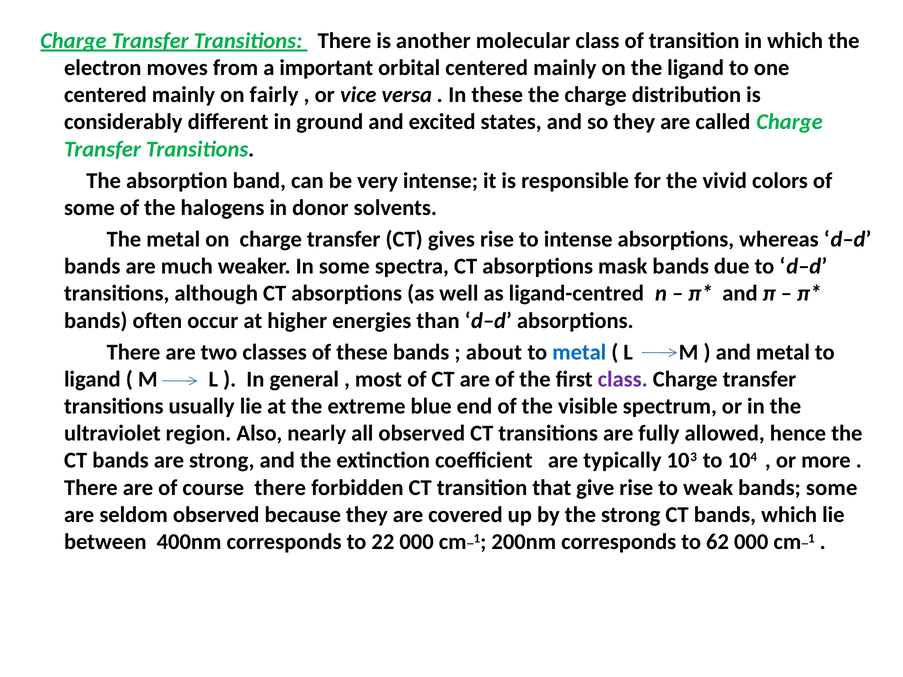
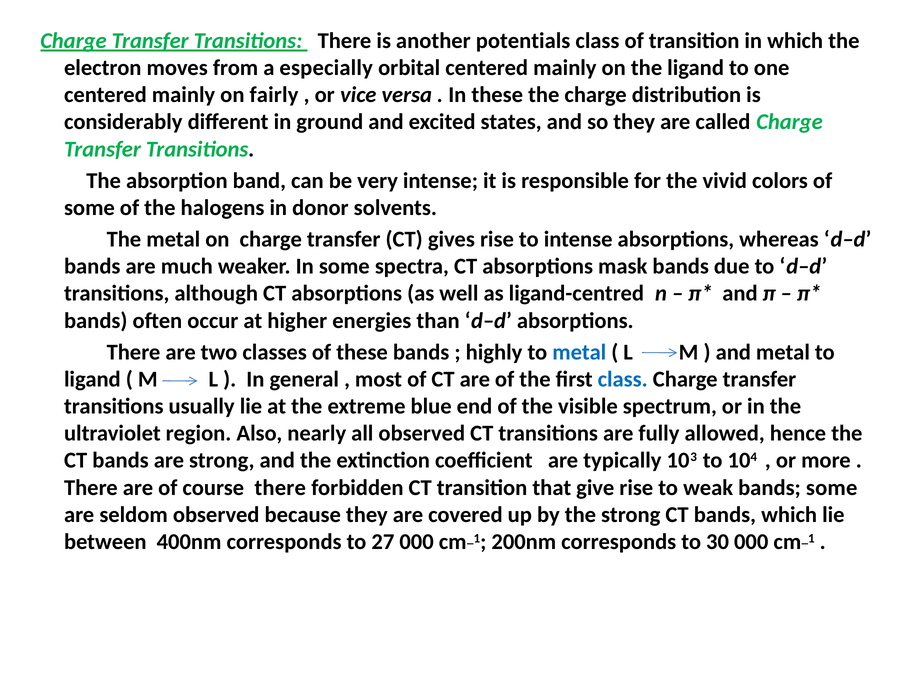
molecular: molecular -> potentials
important: important -> especially
about: about -> highly
class at (623, 379) colour: purple -> blue
22: 22 -> 27
62: 62 -> 30
